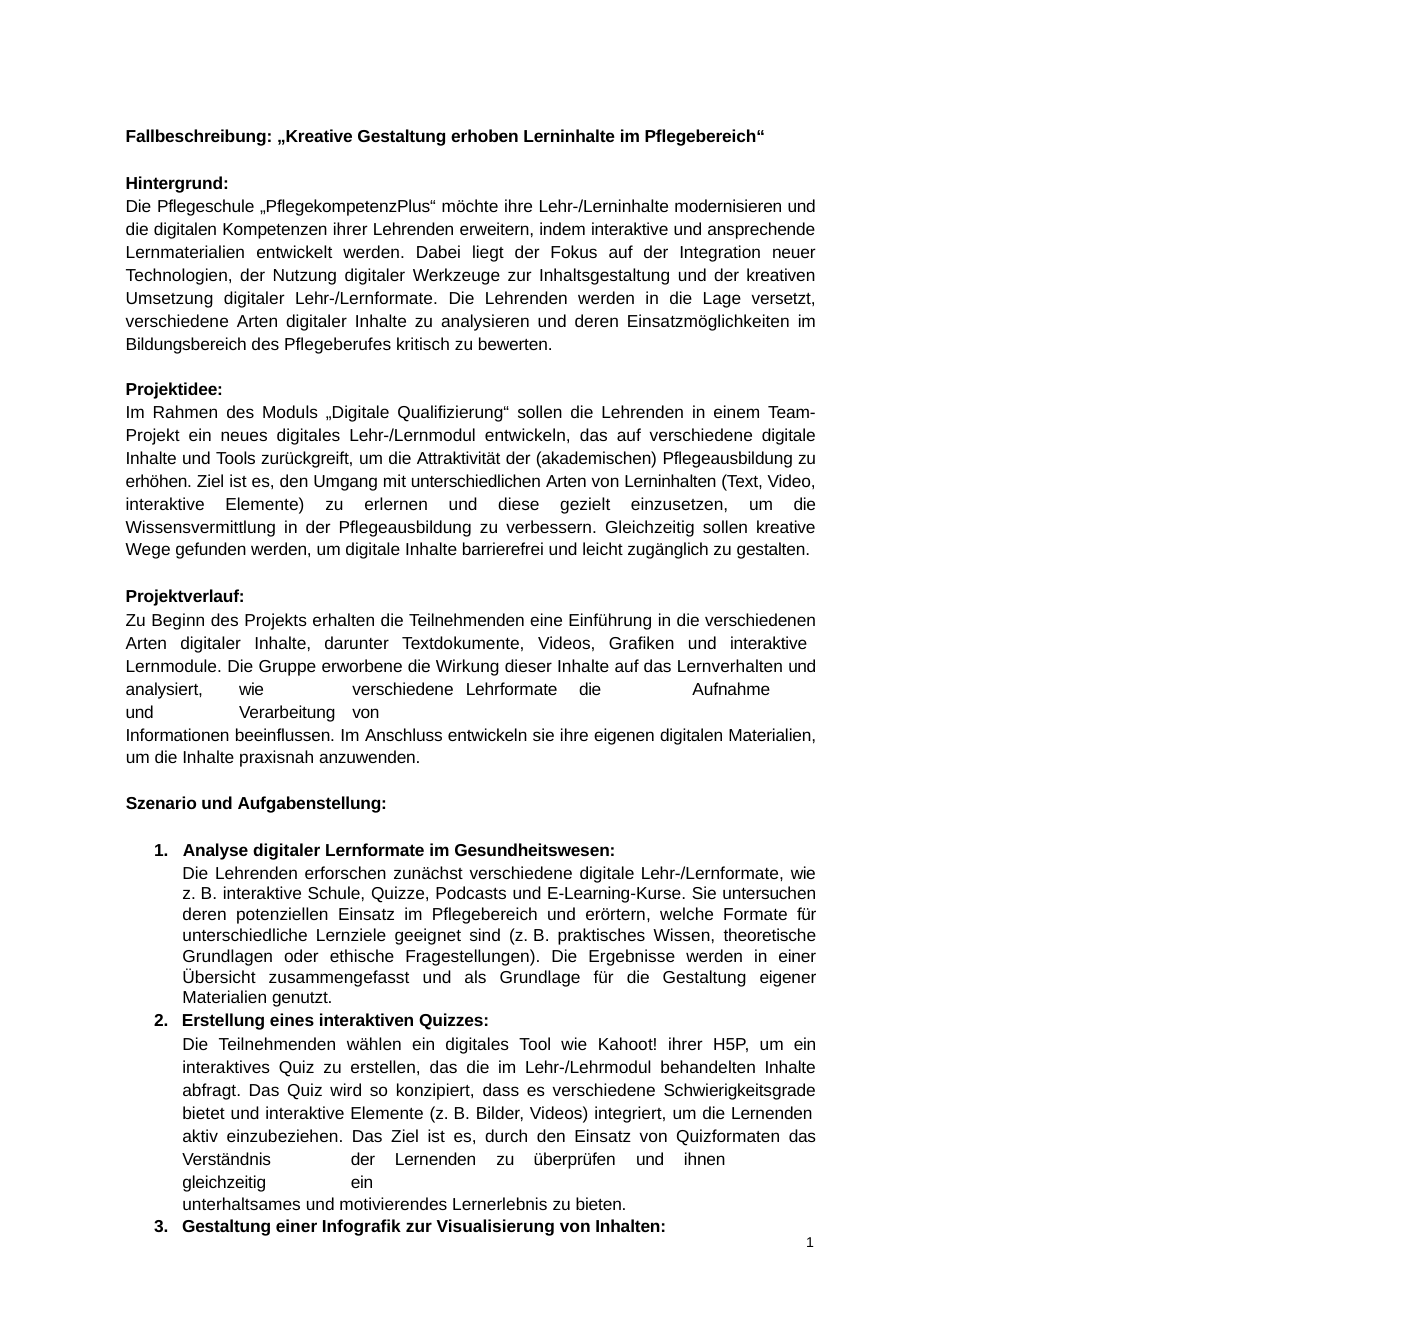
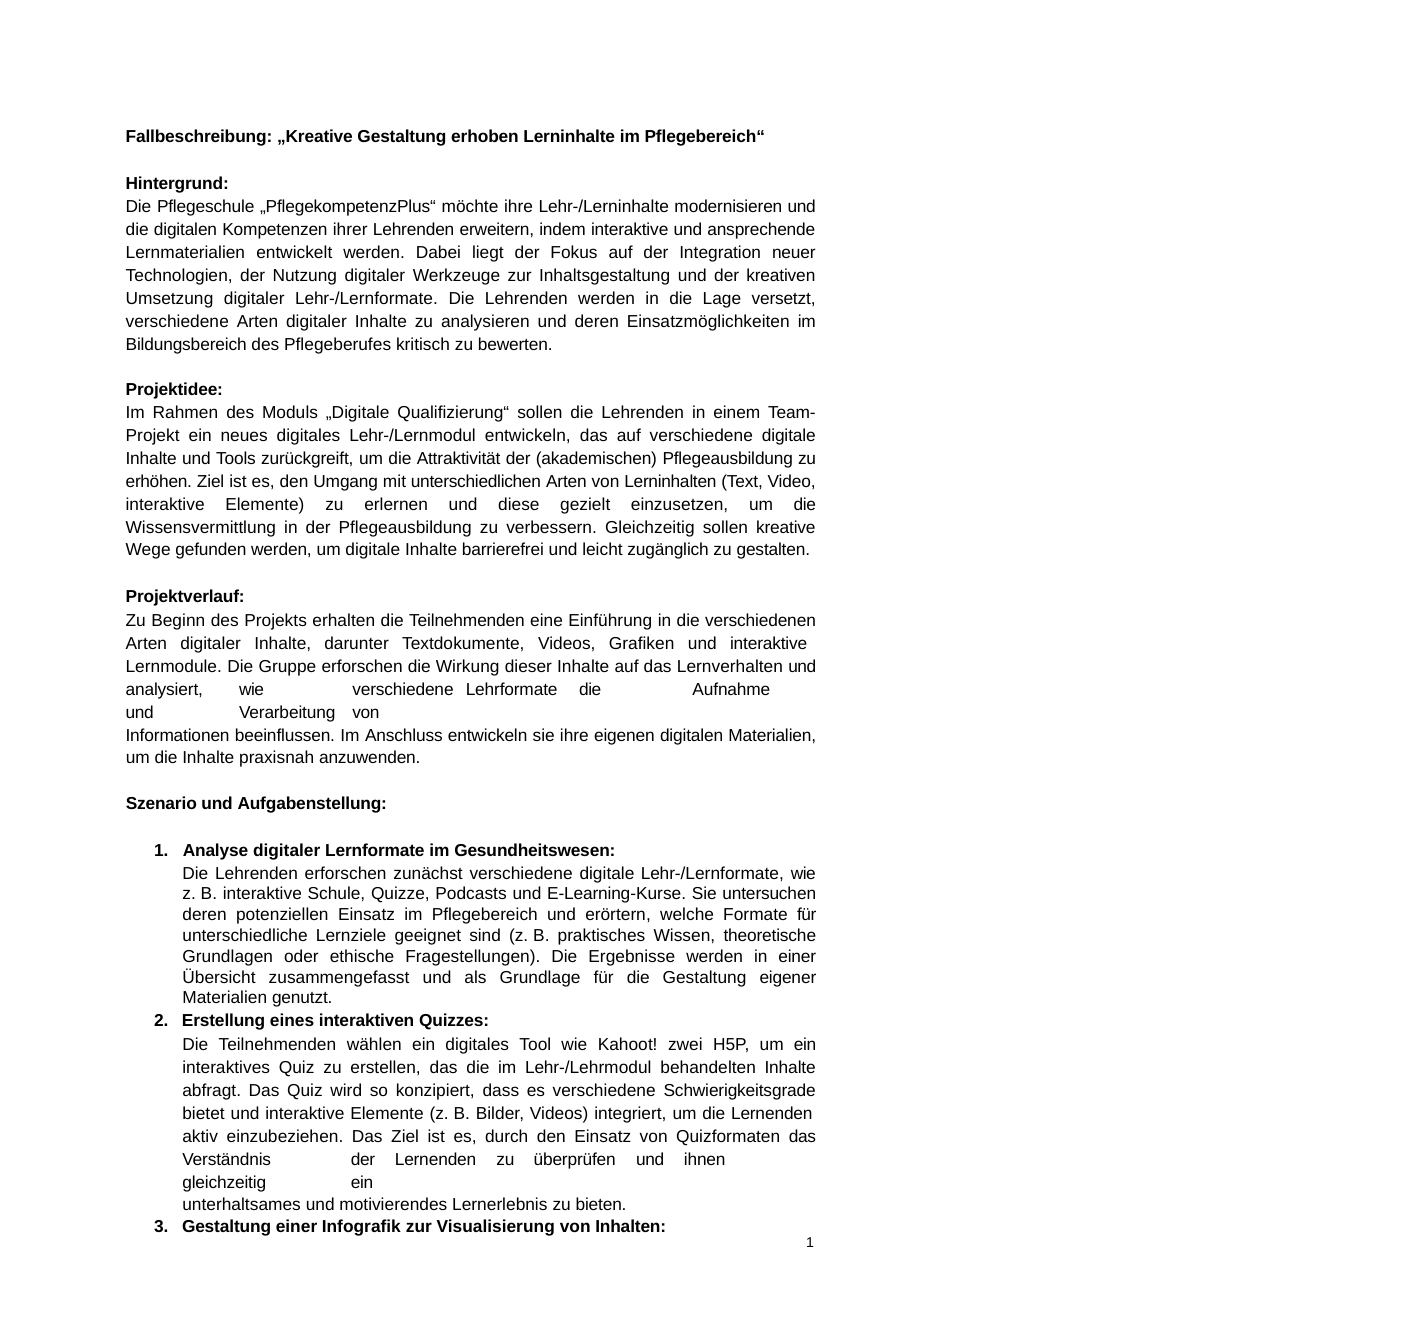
Gruppe erworbene: erworbene -> erforschen
Kahoot ihrer: ihrer -> zwei
